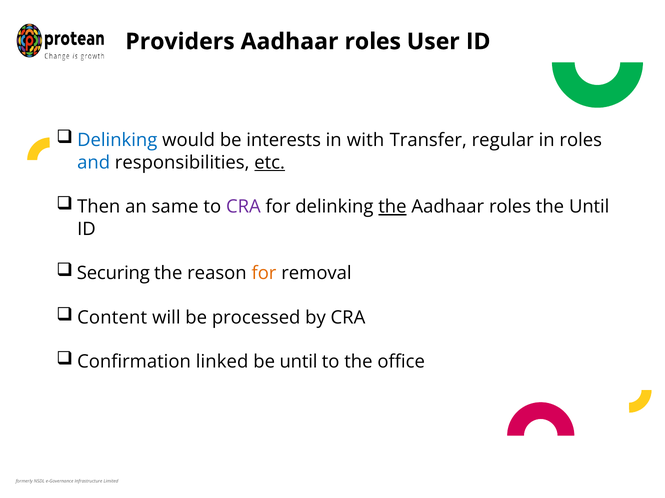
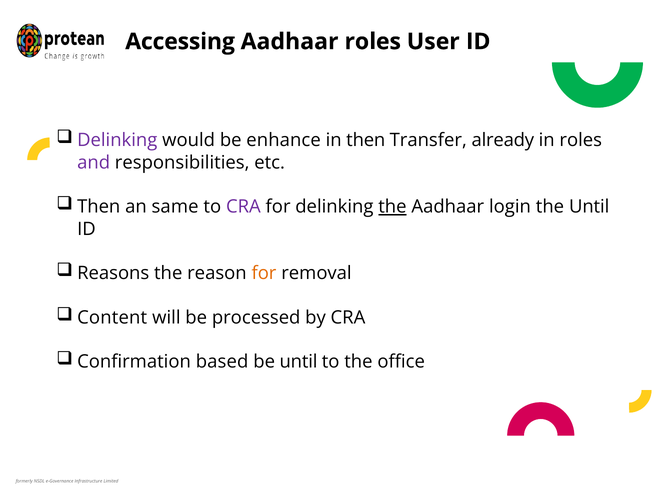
Providers: Providers -> Accessing
Delinking at (117, 141) colour: blue -> purple
interests: interests -> enhance
in with: with -> then
regular: regular -> already
and colour: blue -> purple
etc underline: present -> none
roles at (510, 207): roles -> login
Securing: Securing -> Reasons
linked: linked -> based
